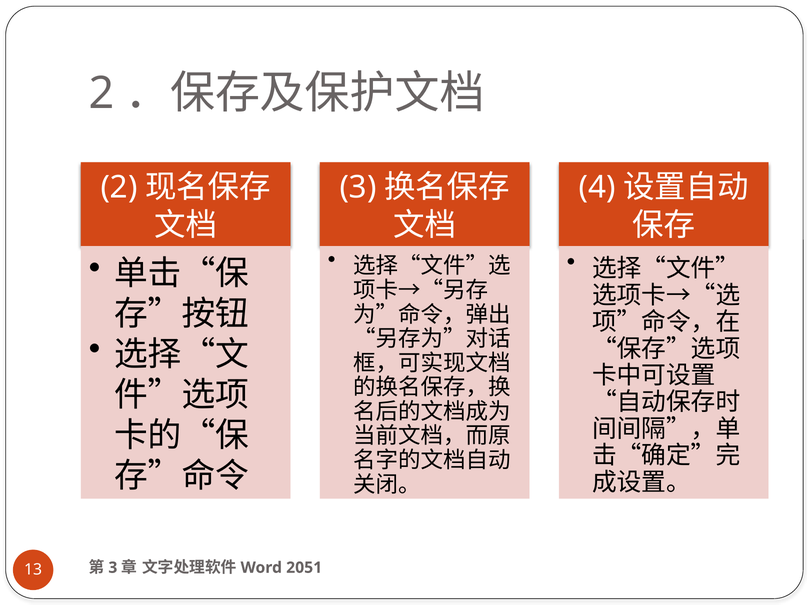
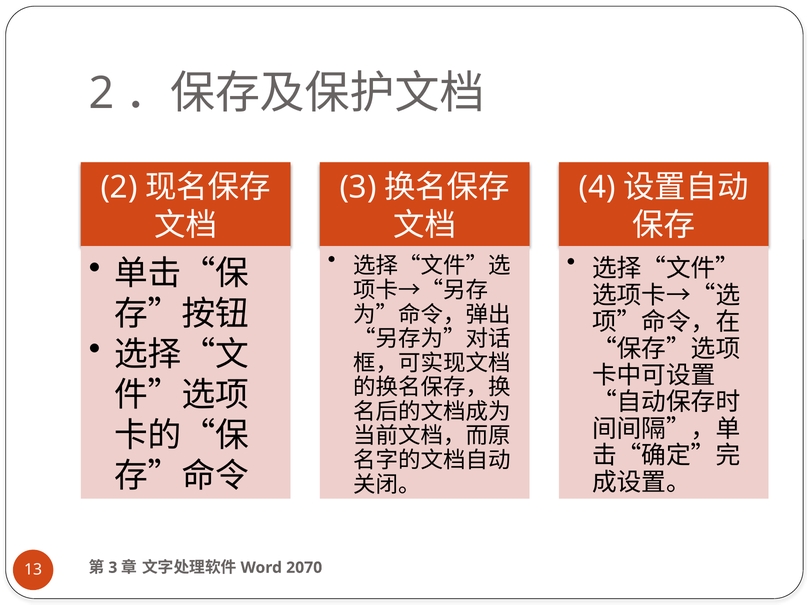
2051: 2051 -> 2070
